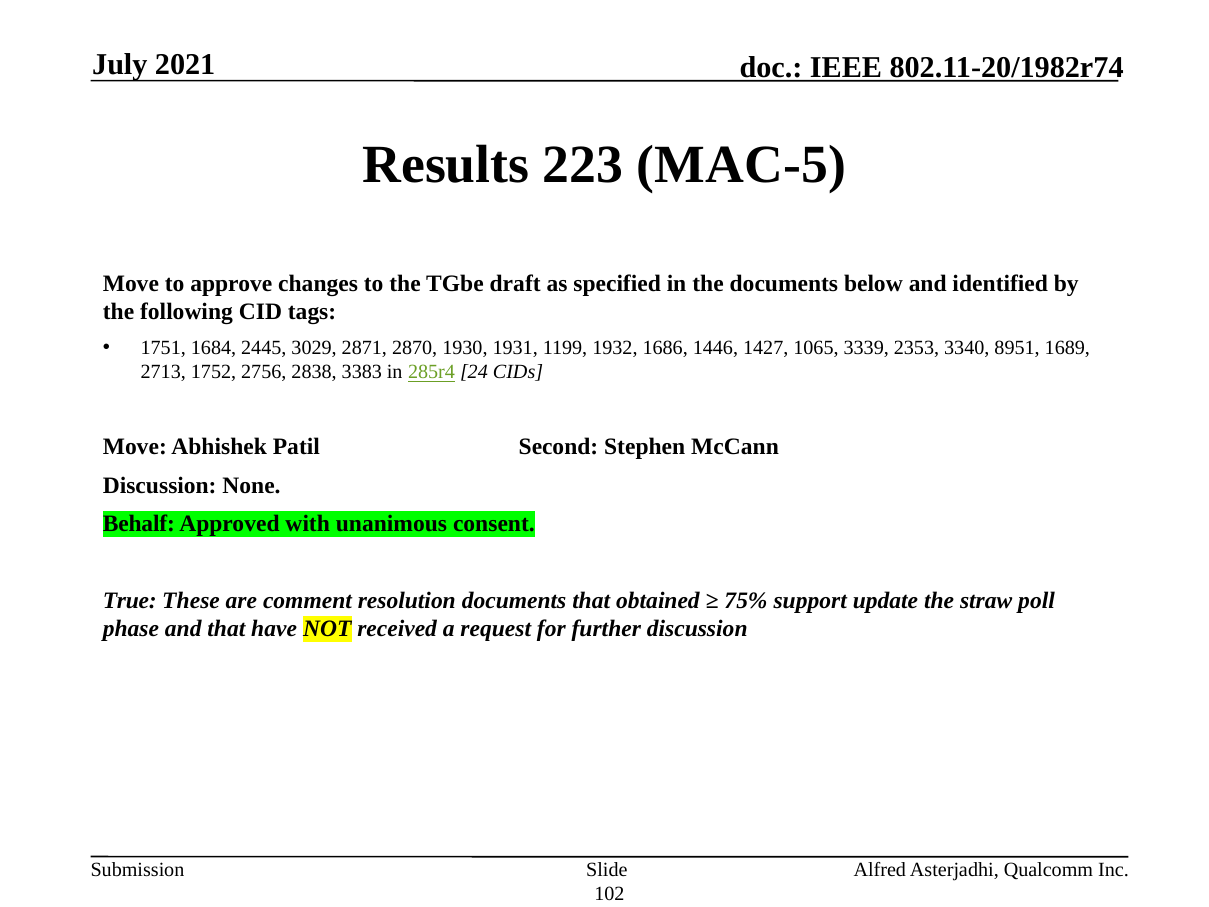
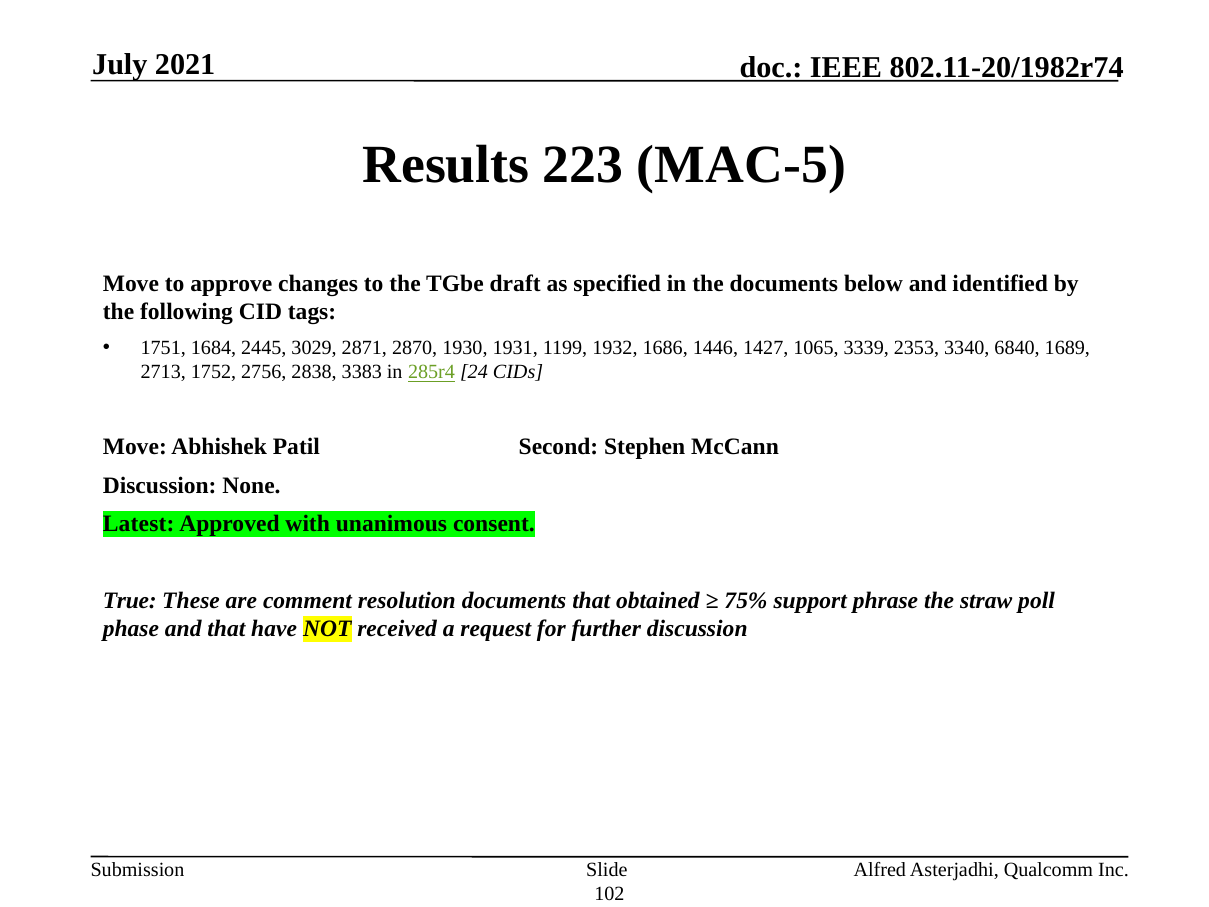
8951: 8951 -> 6840
Behalf: Behalf -> Latest
update: update -> phrase
